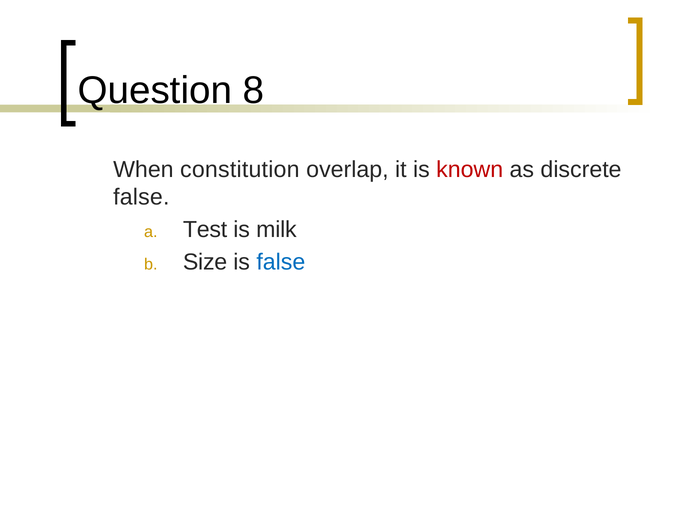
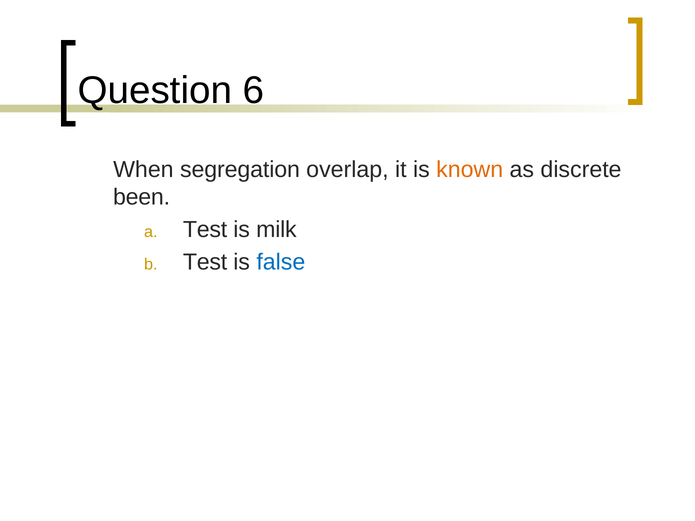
8: 8 -> 6
constitution: constitution -> segregation
known colour: red -> orange
false at (141, 197): false -> been
Size at (205, 262): Size -> Test
